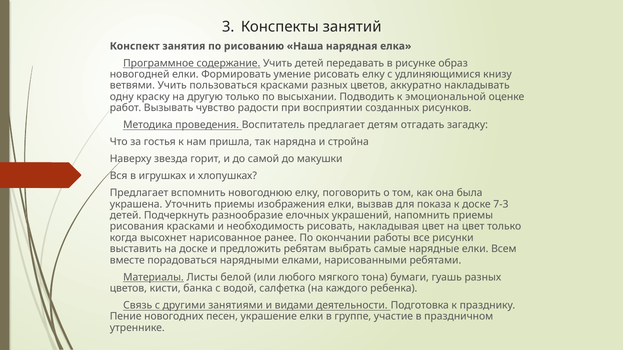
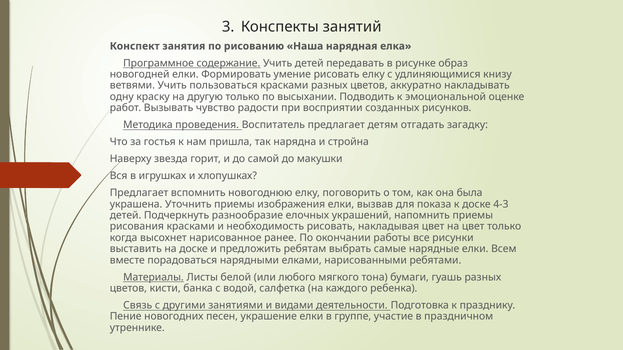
7-3: 7-3 -> 4-3
